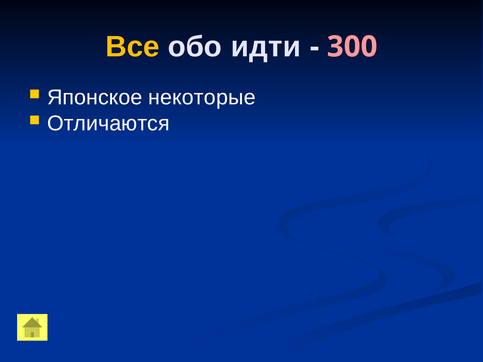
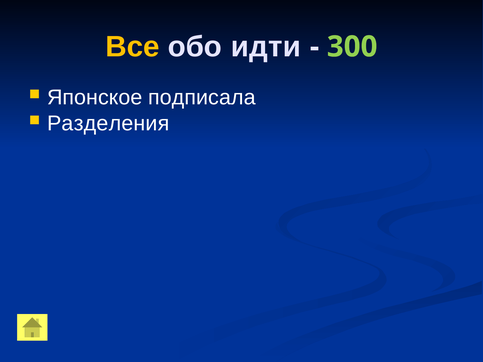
300 colour: pink -> light green
некоторые: некоторые -> подписала
Отличаются: Отличаются -> Разделения
